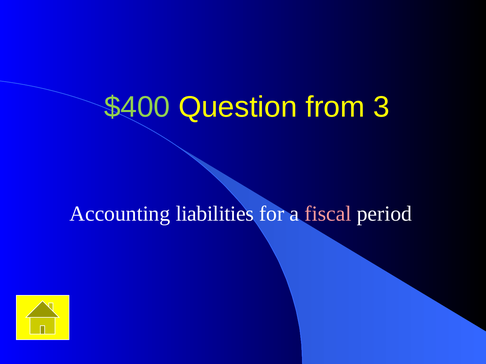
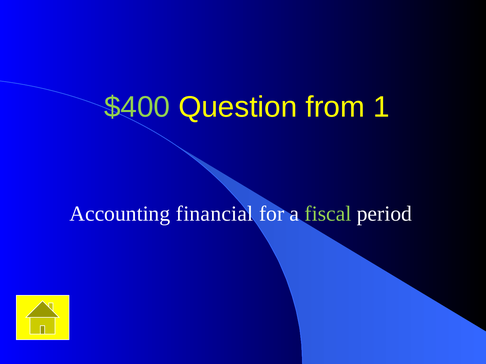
3: 3 -> 1
liabilities: liabilities -> financial
fiscal colour: pink -> light green
